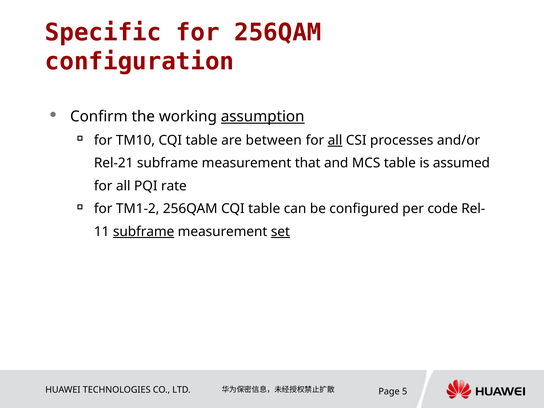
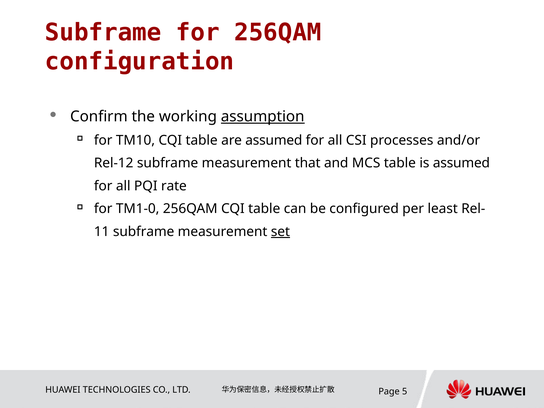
Specific at (103, 32): Specific -> Subframe
are between: between -> assumed
all at (335, 140) underline: present -> none
Rel-21: Rel-21 -> Rel-12
TM1-2: TM1-2 -> TM1-0
code: code -> least
subframe at (144, 232) underline: present -> none
